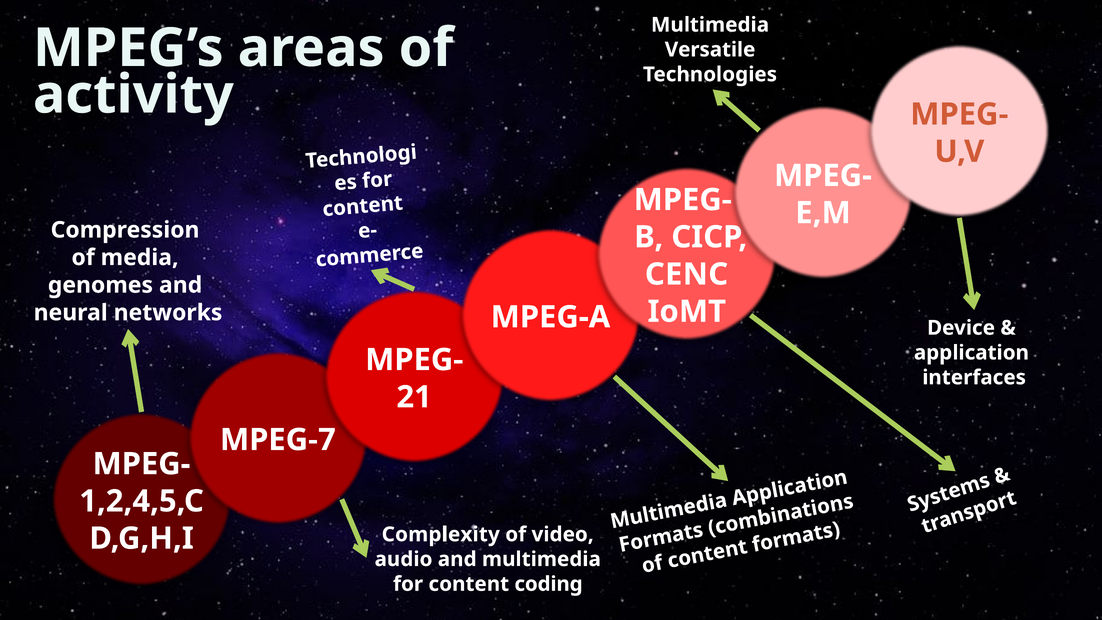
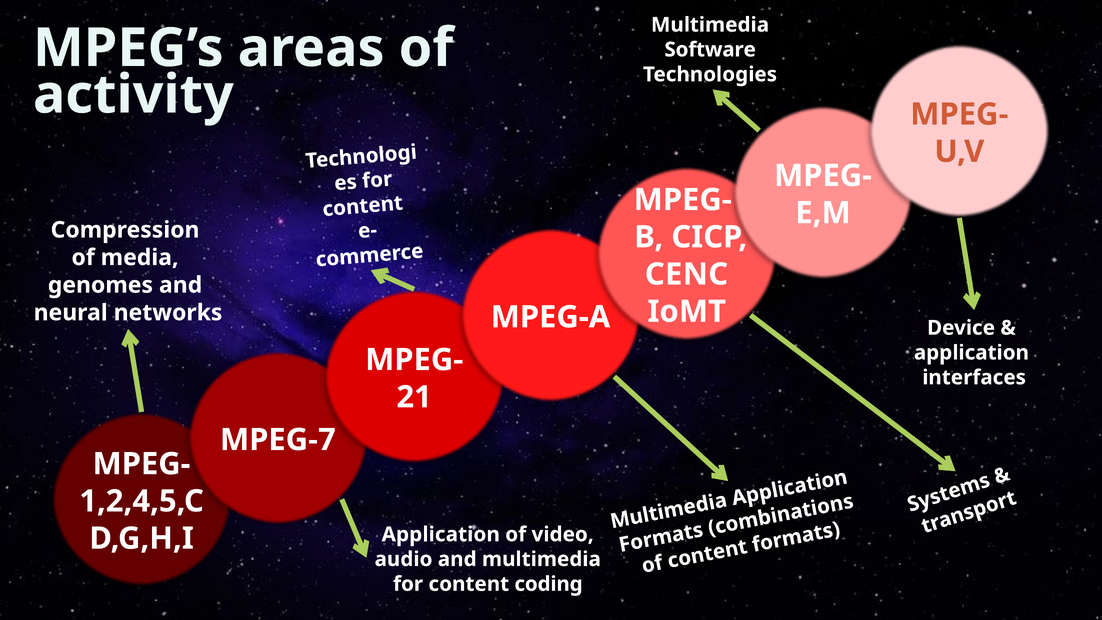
Versatile: Versatile -> Software
Complexity at (441, 534): Complexity -> Application
